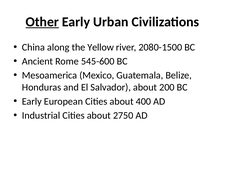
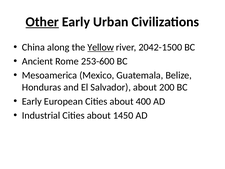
Yellow underline: none -> present
2080-1500: 2080-1500 -> 2042-1500
545-600: 545-600 -> 253-600
2750: 2750 -> 1450
